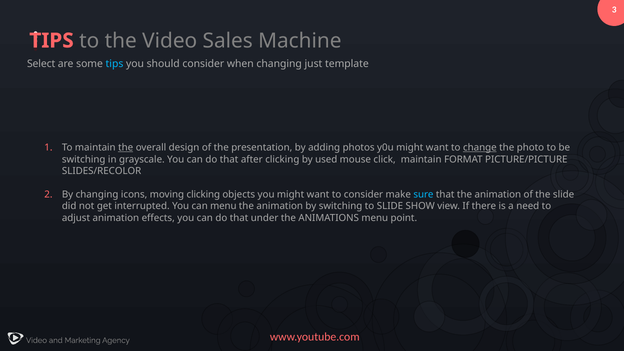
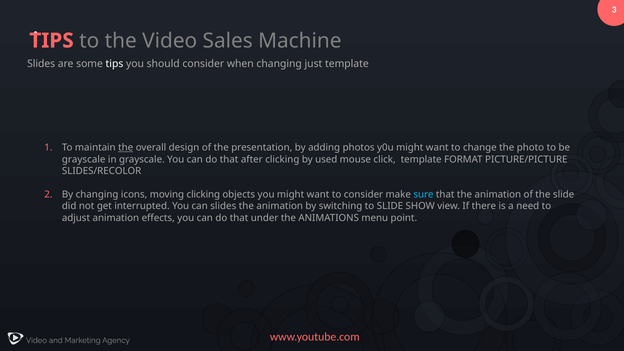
Select at (41, 64): Select -> Slides
tips at (114, 64) colour: light blue -> white
change underline: present -> none
switching at (84, 159): switching -> grayscale
click maintain: maintain -> template
can menu: menu -> slides
